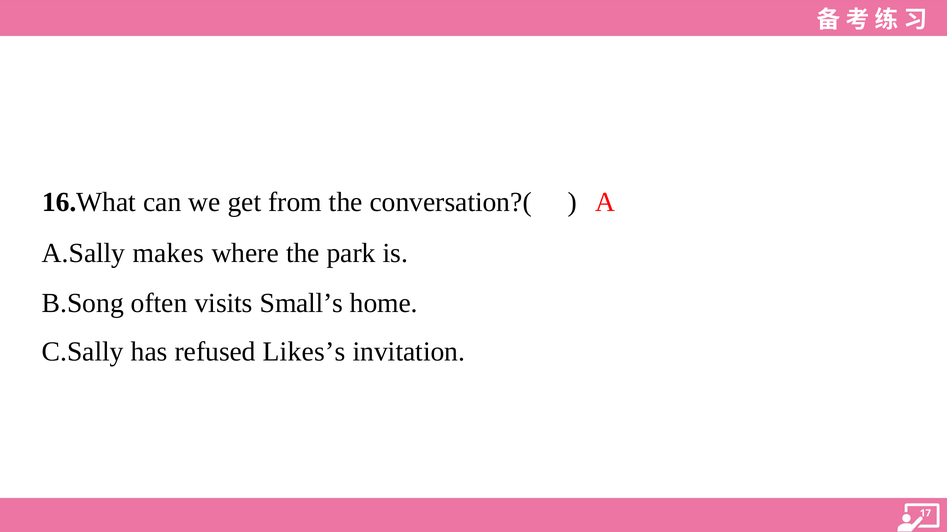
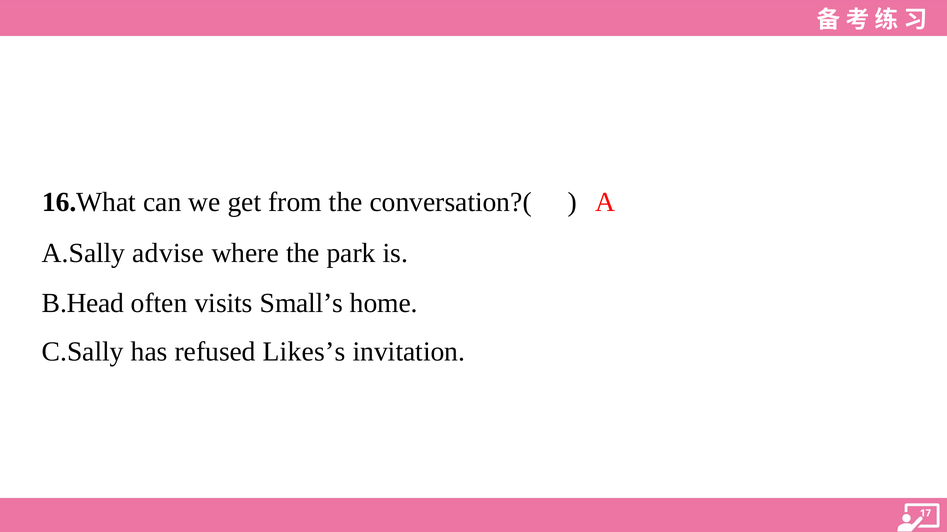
makes: makes -> advise
B.Song: B.Song -> B.Head
